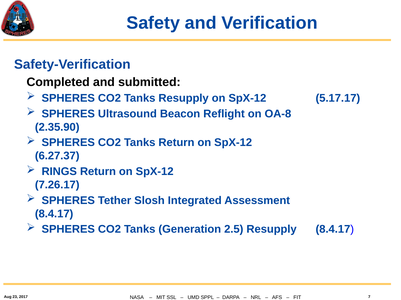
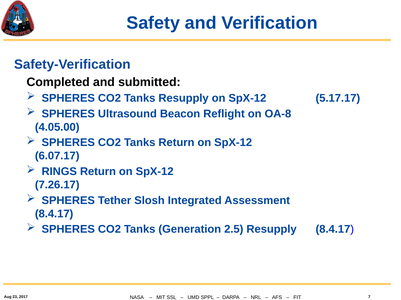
2.35.90: 2.35.90 -> 4.05.00
6.27.37: 6.27.37 -> 6.07.17
